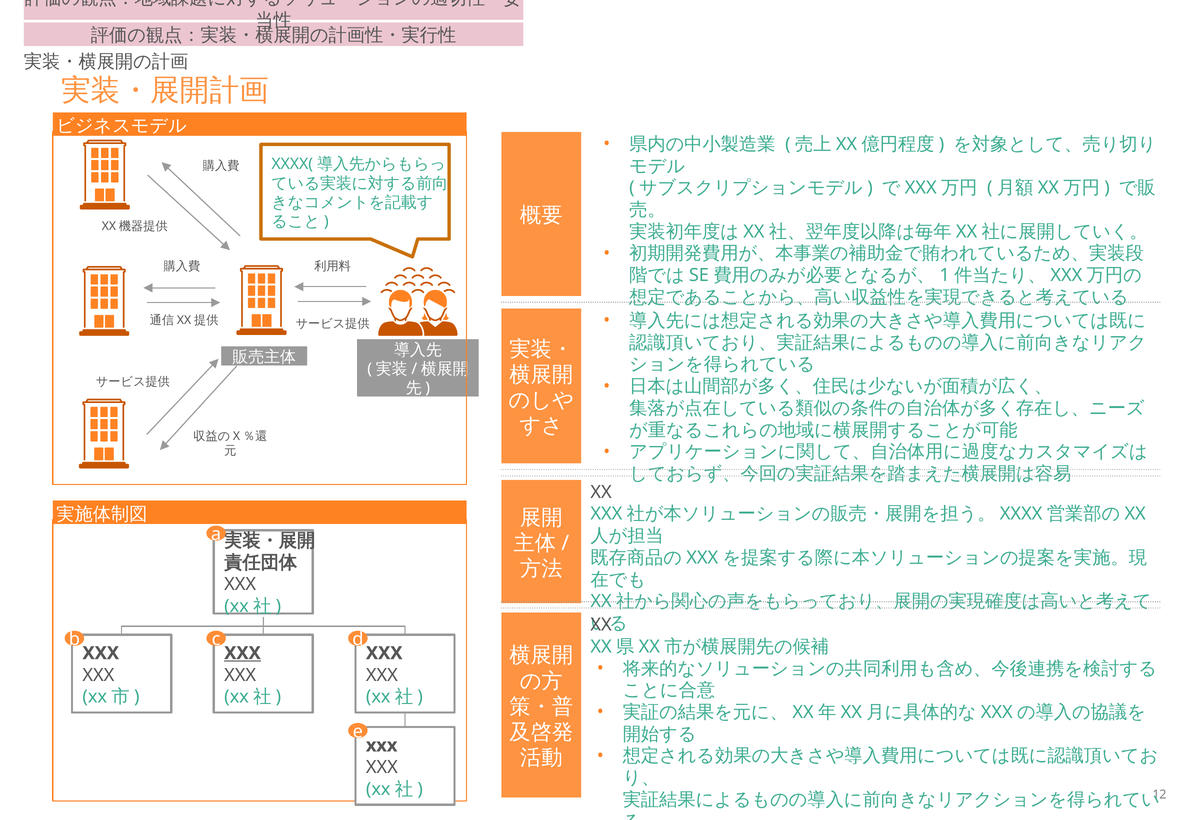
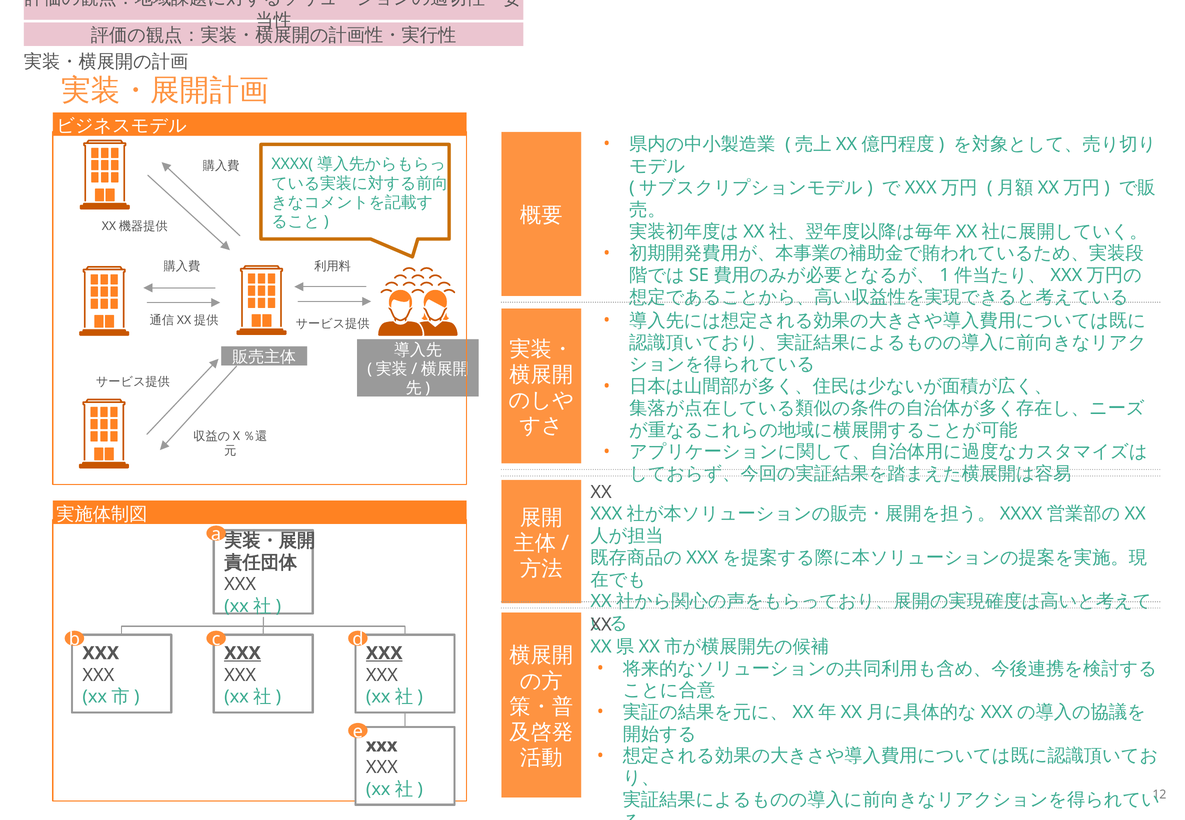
XXX at (384, 653) underline: none -> present
